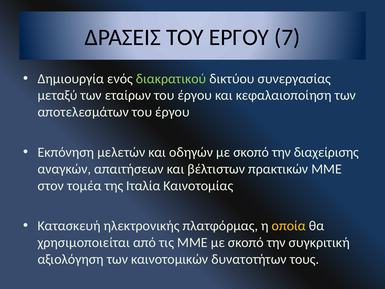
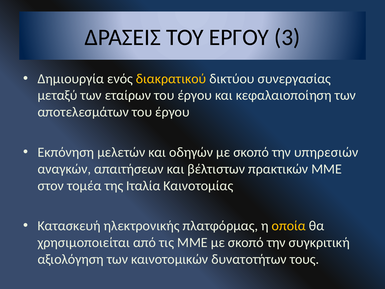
7: 7 -> 3
διακρατικού colour: light green -> yellow
διαχείρισης: διαχείρισης -> υπηρεσιών
